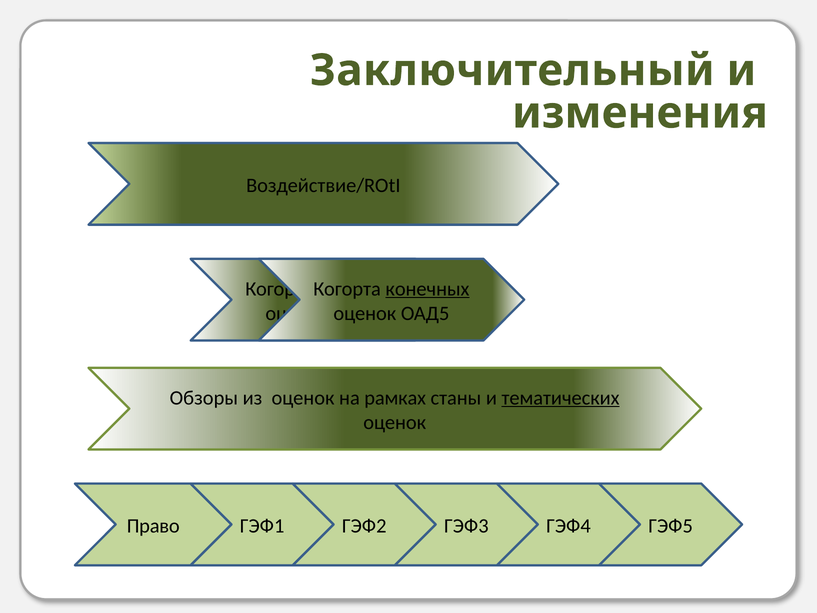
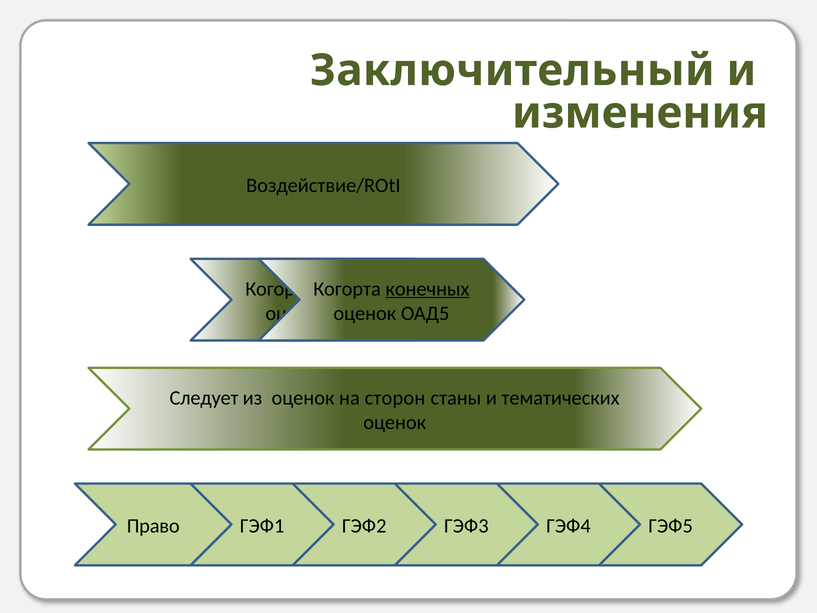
Обзоры: Обзоры -> Следует
рамках: рамках -> сторон
тематических underline: present -> none
